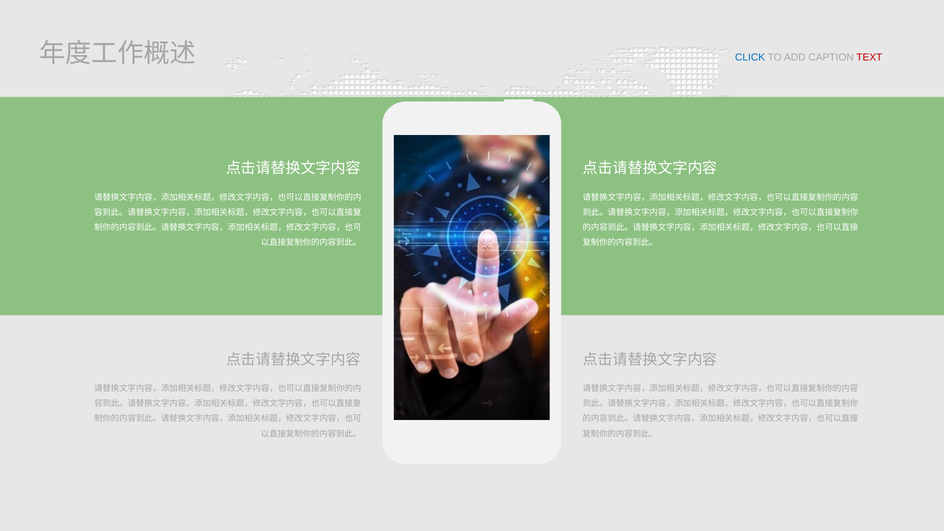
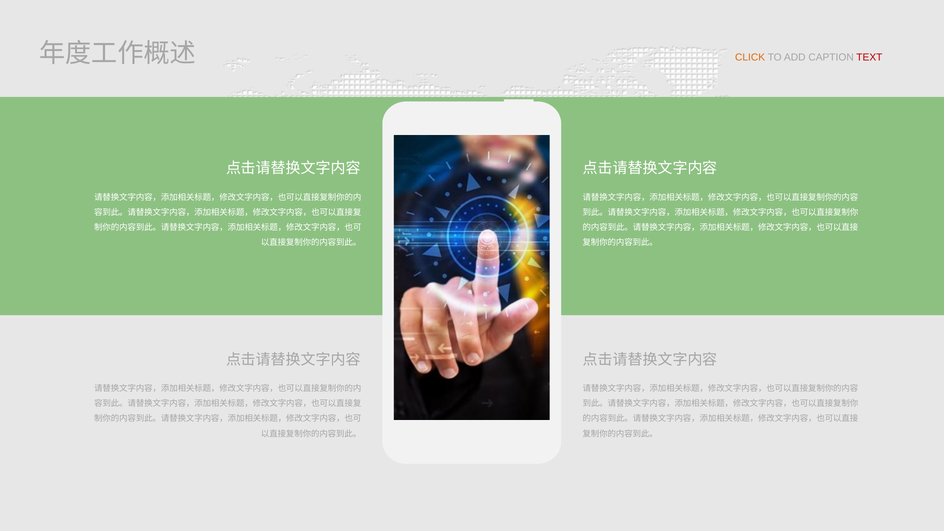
CLICK colour: blue -> orange
